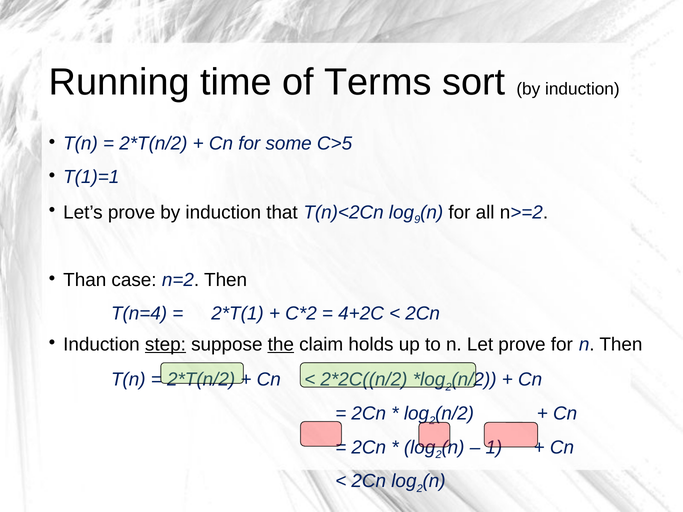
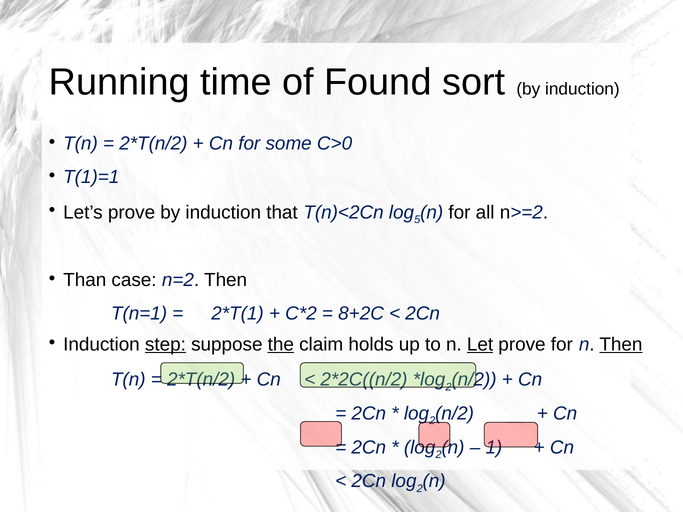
Terms: Terms -> Found
C>5: C>5 -> C>0
9: 9 -> 5
T(n=4: T(n=4 -> T(n=1
4+2C: 4+2C -> 8+2C
Let underline: none -> present
Then at (621, 344) underline: none -> present
